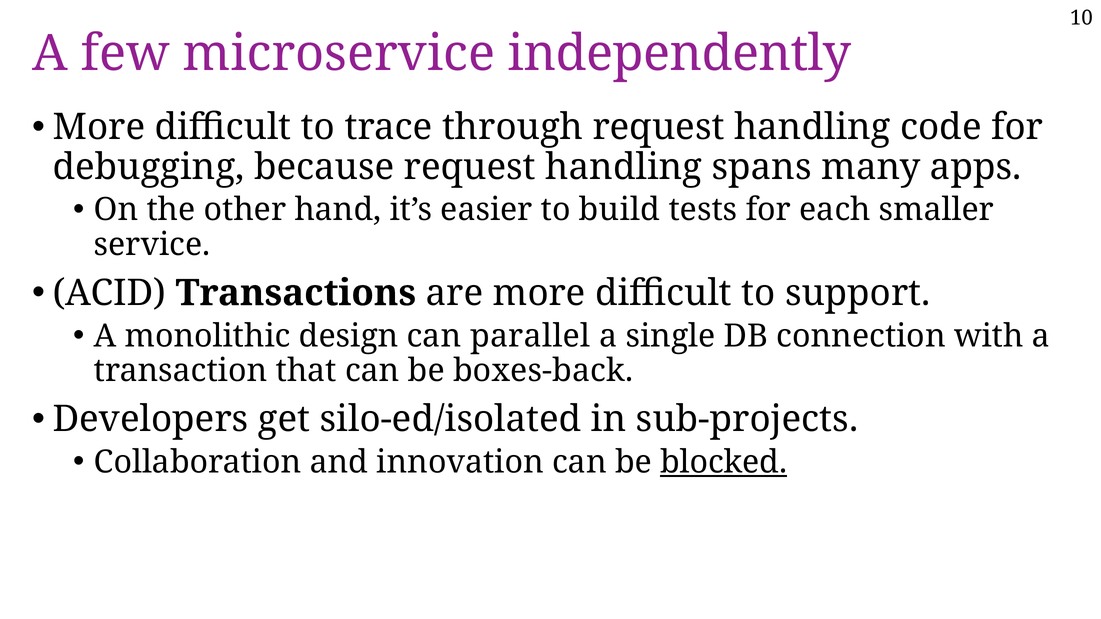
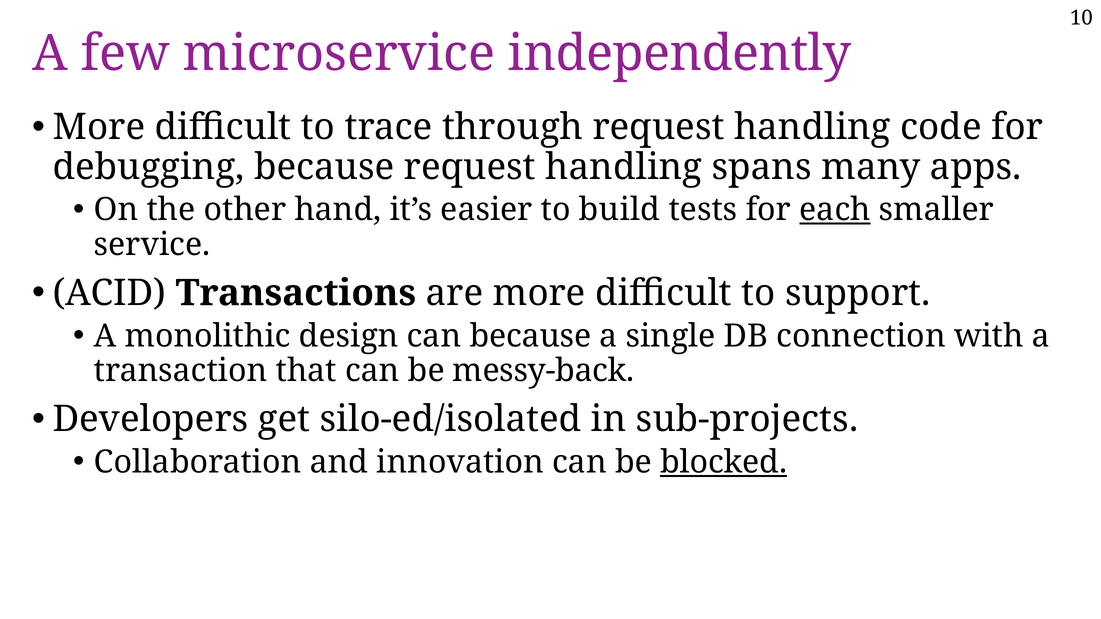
each underline: none -> present
can parallel: parallel -> because
boxes-back: boxes-back -> messy-back
